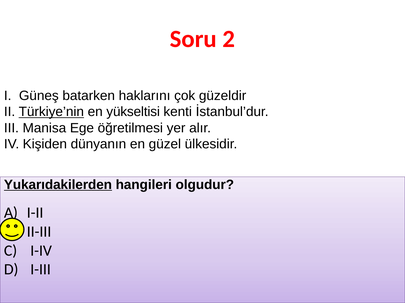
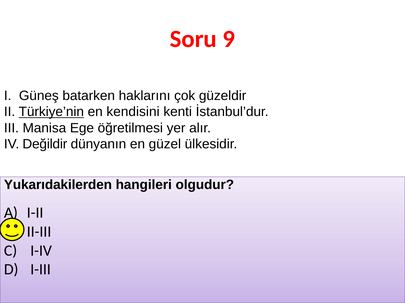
2: 2 -> 9
yükseltisi: yükseltisi -> kendisini
Kişiden: Kişiden -> Değildir
Yukarıdakilerden underline: present -> none
